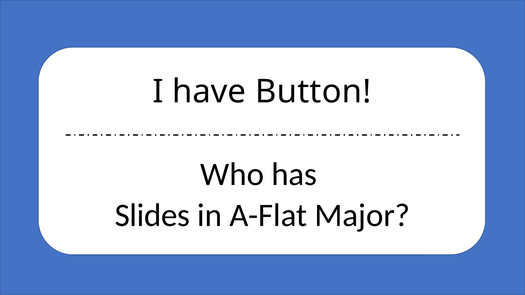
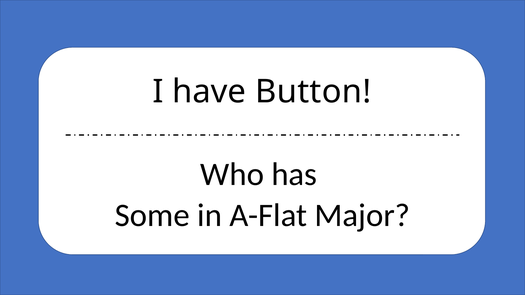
Slides: Slides -> Some
